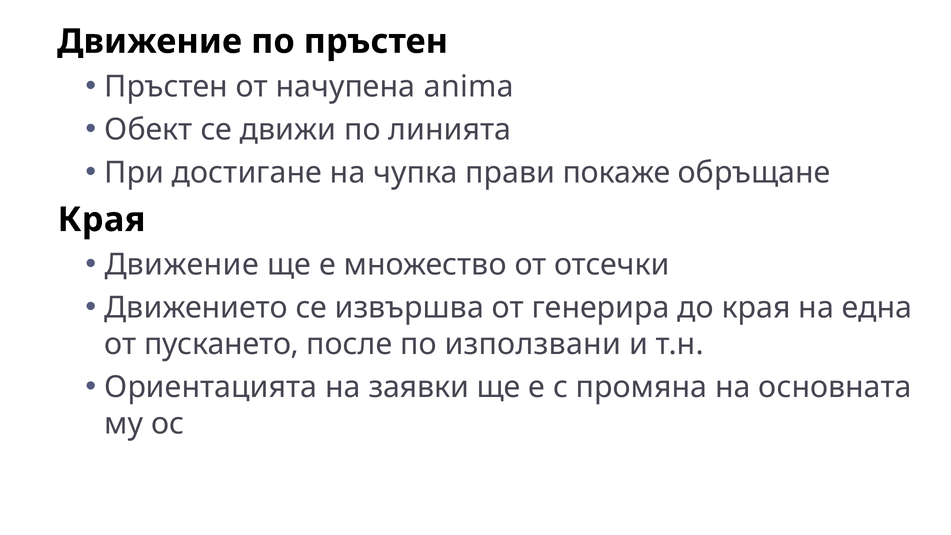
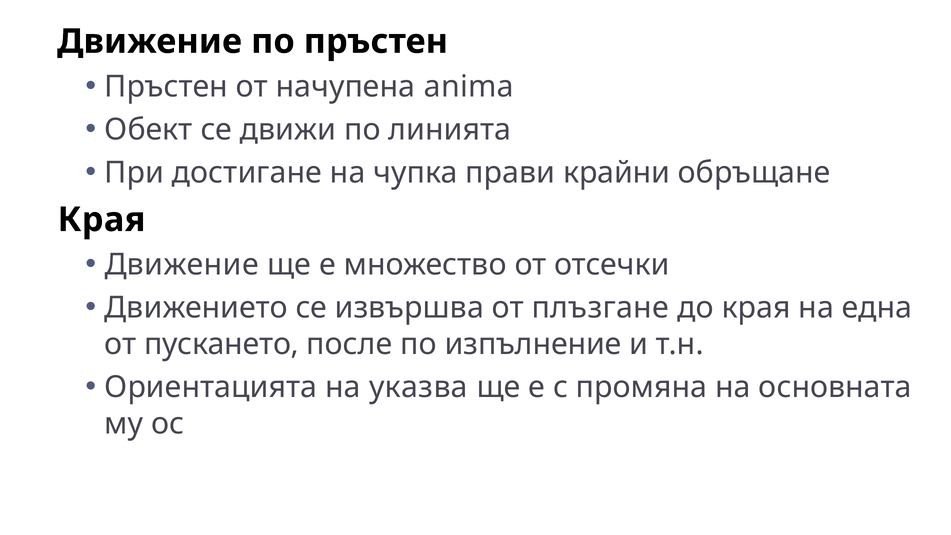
покаже: покаже -> крайни
генерира: генерира -> плъзгане
използвани: използвани -> изпълнение
заявки: заявки -> указва
